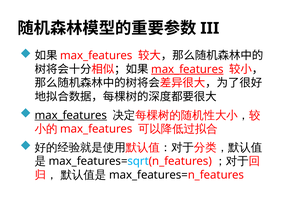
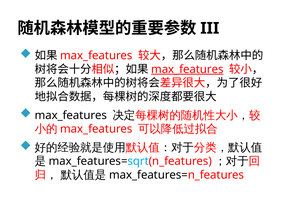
max_features at (71, 115) underline: present -> none
